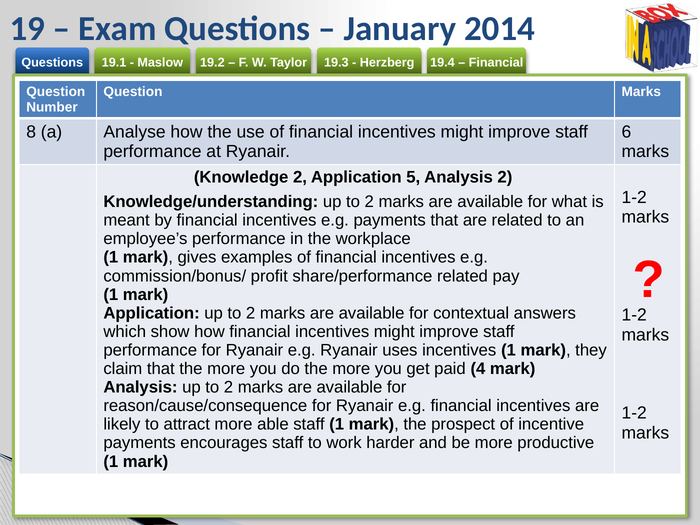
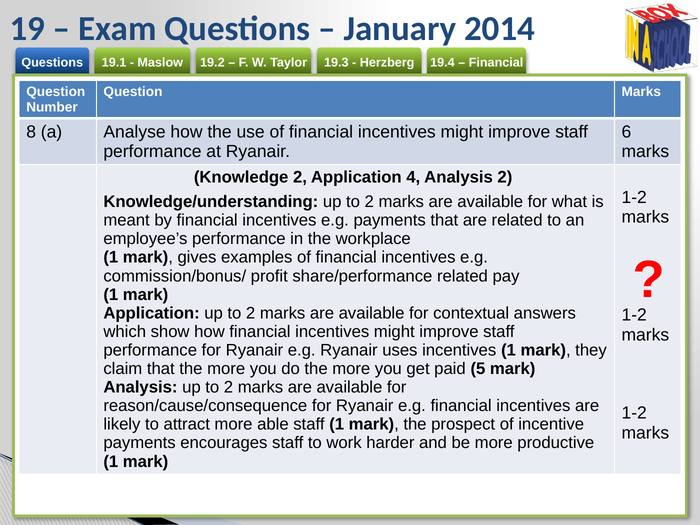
5: 5 -> 4
4: 4 -> 5
